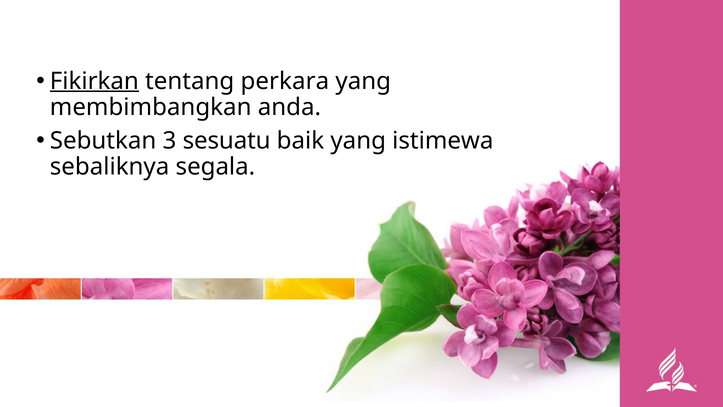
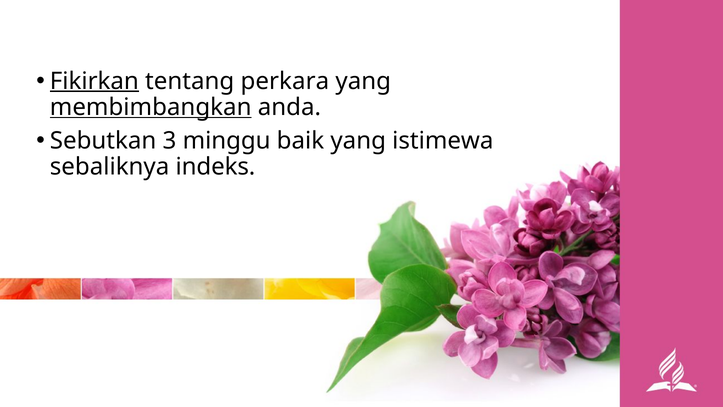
membimbangkan underline: none -> present
sesuatu: sesuatu -> minggu
segala: segala -> indeks
